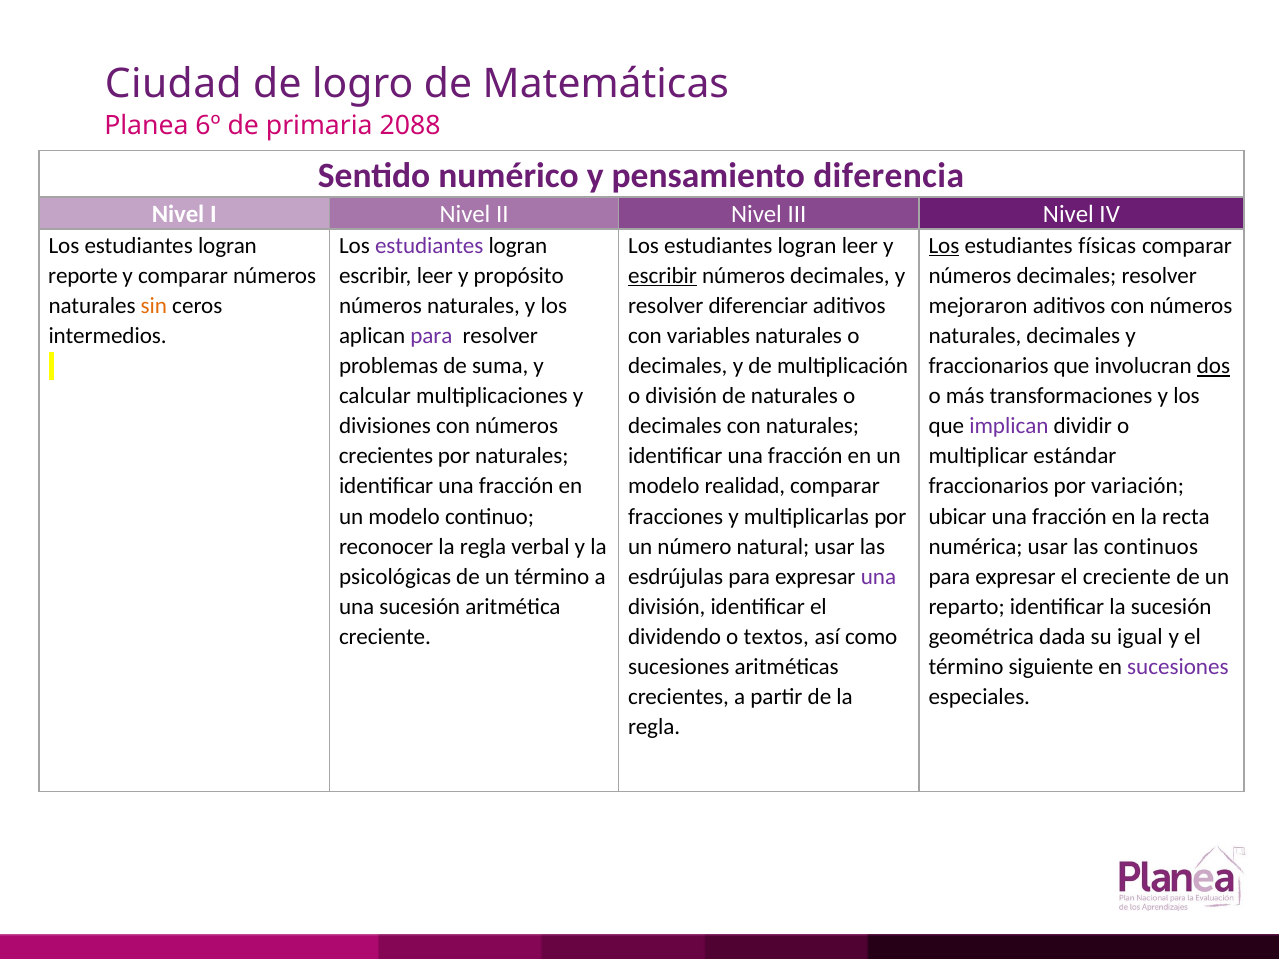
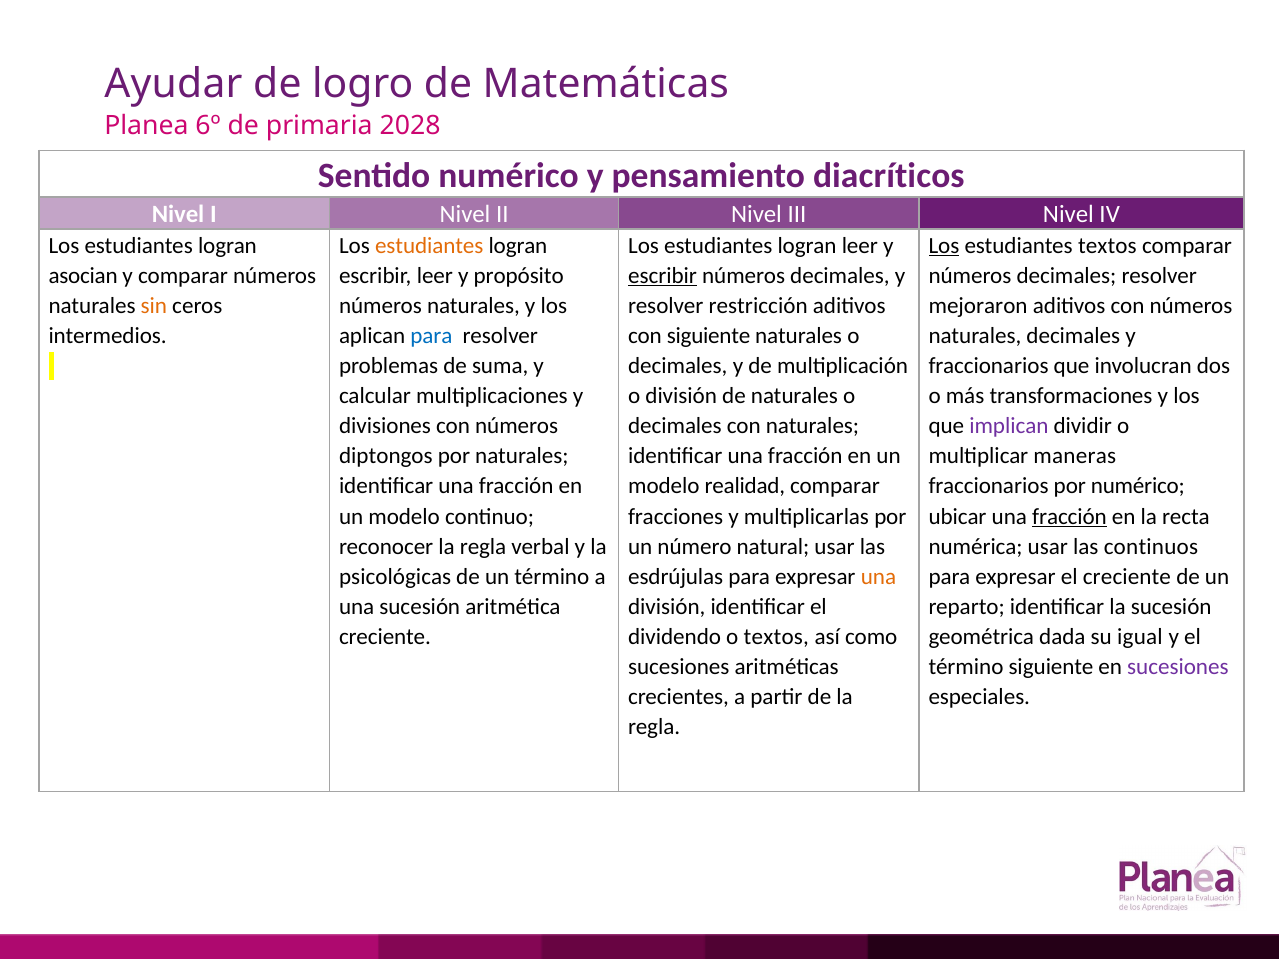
Ciudad: Ciudad -> Ayudar
2088: 2088 -> 2028
diferencia: diferencia -> diacríticos
estudiantes at (429, 246) colour: purple -> orange
estudiantes físicas: físicas -> textos
reporte: reporte -> asocian
diferenciar: diferenciar -> restricción
para at (431, 336) colour: purple -> blue
con variables: variables -> siguiente
dos underline: present -> none
crecientes at (386, 456): crecientes -> diptongos
estándar: estándar -> maneras
por variación: variación -> numérico
fracción at (1069, 517) underline: none -> present
una at (878, 577) colour: purple -> orange
